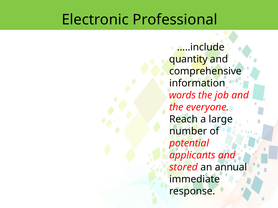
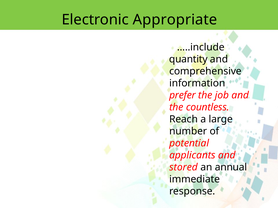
Professional: Professional -> Appropriate
words: words -> prefer
everyone: everyone -> countless
